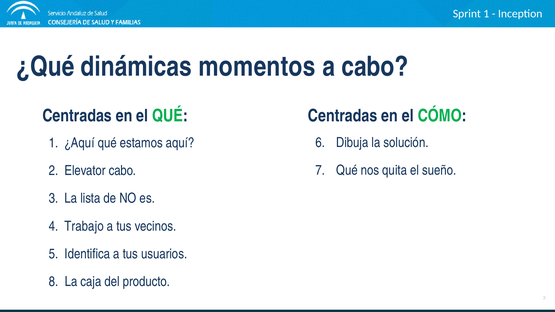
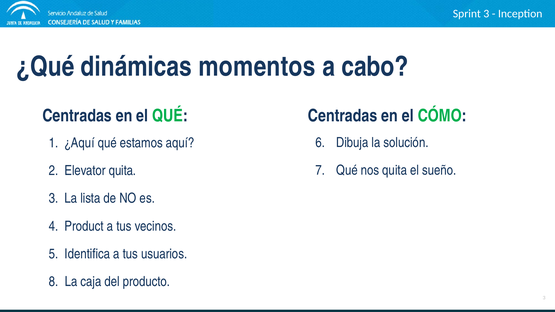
Sprint 1: 1 -> 3
Elevator cabo: cabo -> quita
Trabajo: Trabajo -> Product
